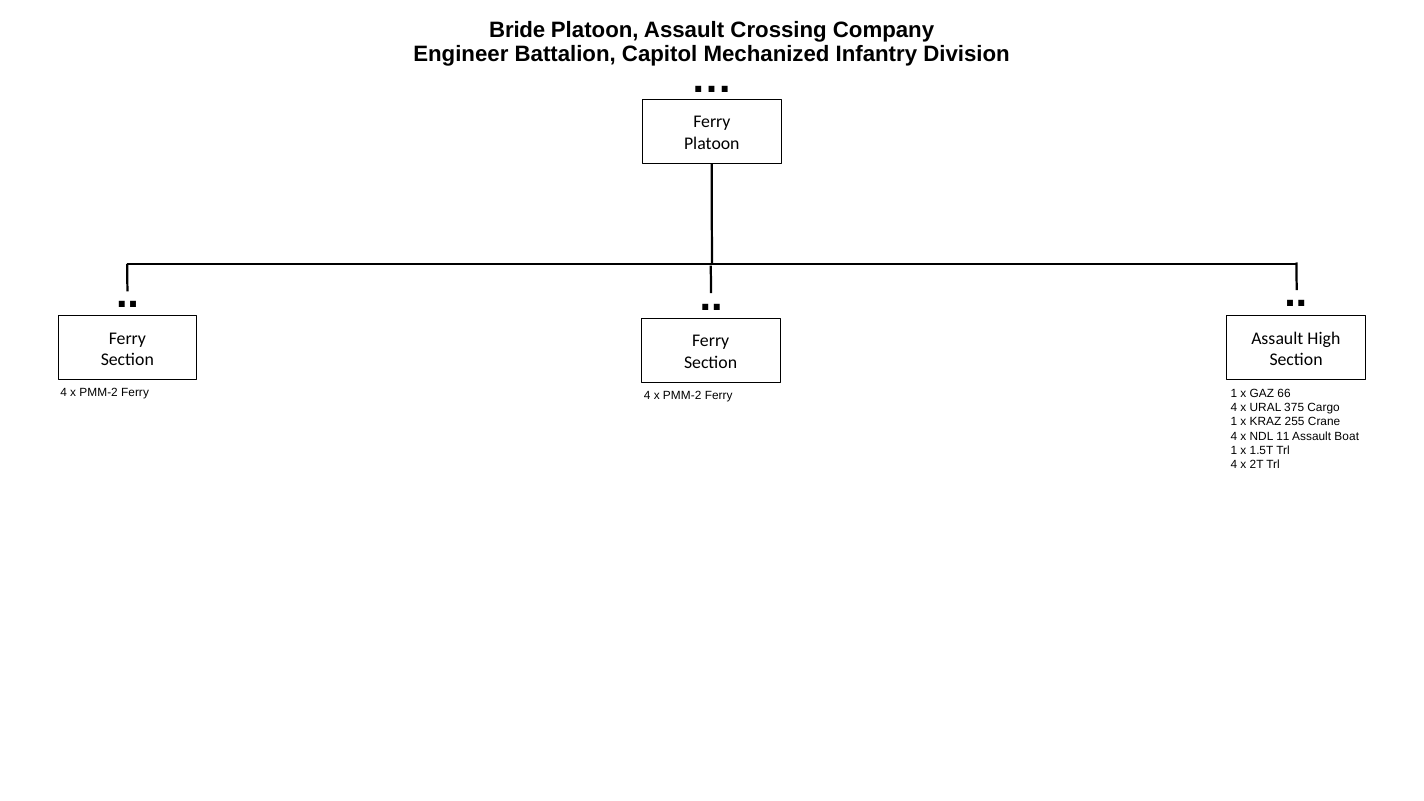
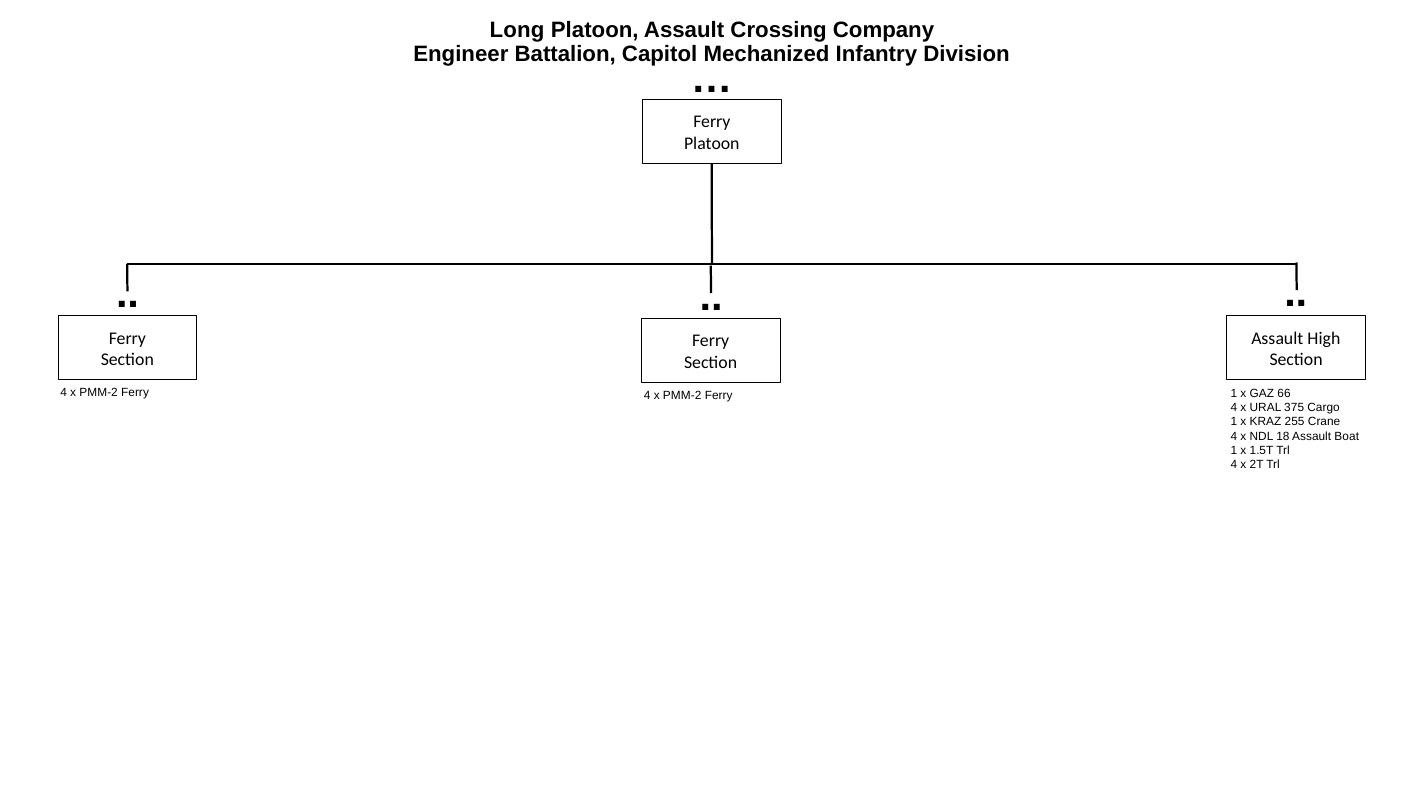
Bride: Bride -> Long
11: 11 -> 18
